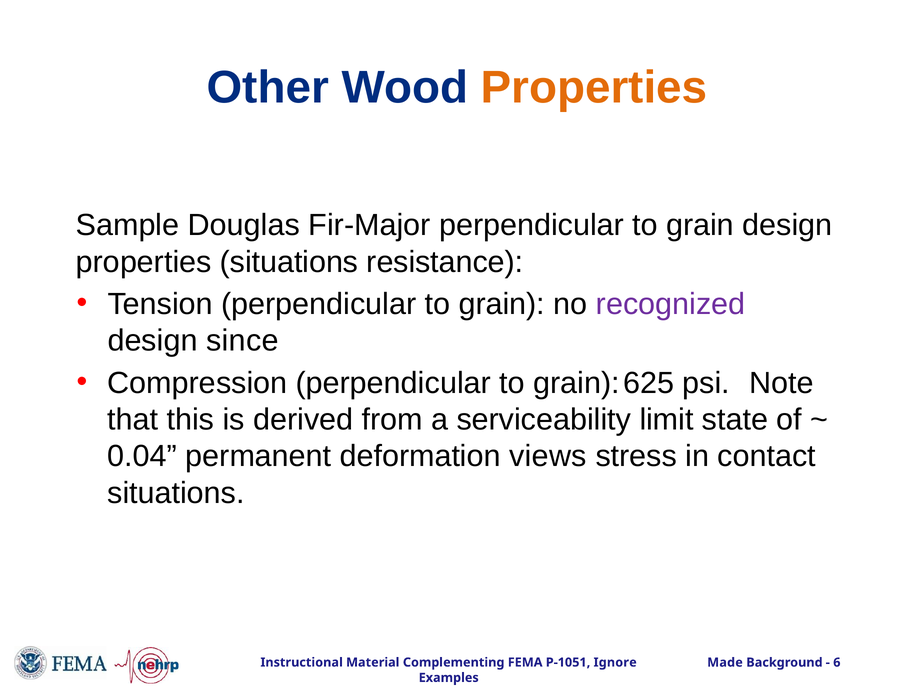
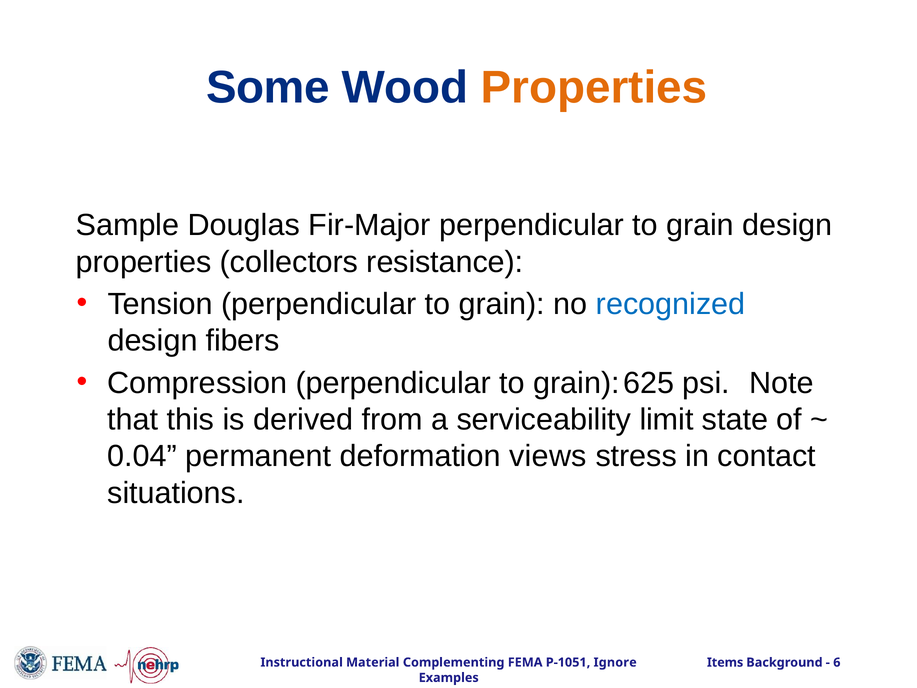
Other: Other -> Some
properties situations: situations -> collectors
recognized colour: purple -> blue
since: since -> fibers
Made: Made -> Items
